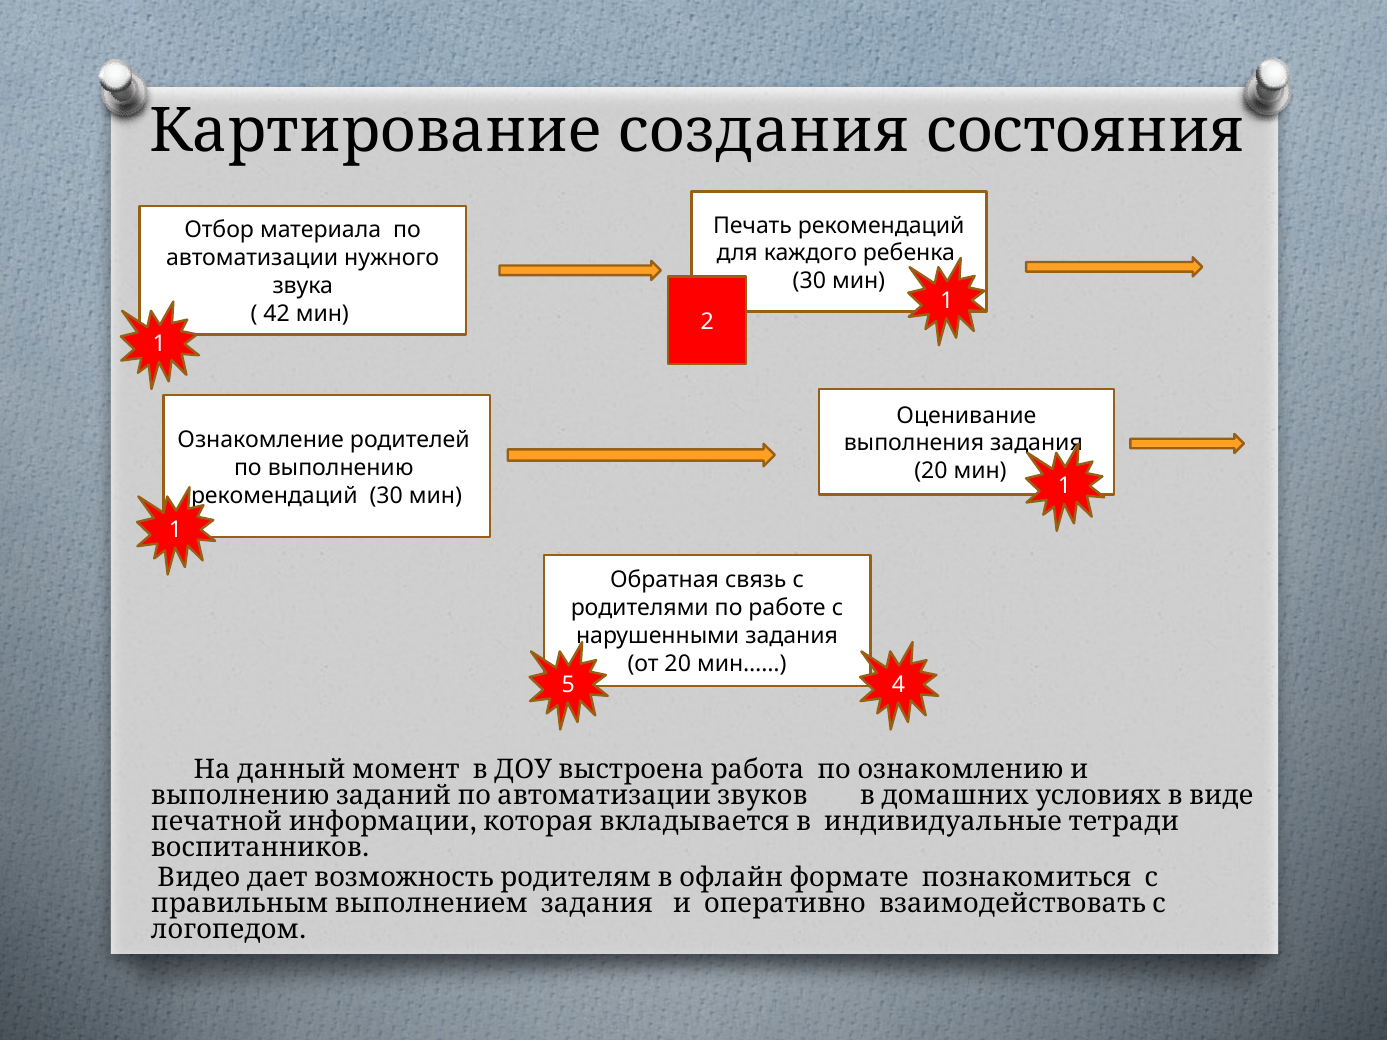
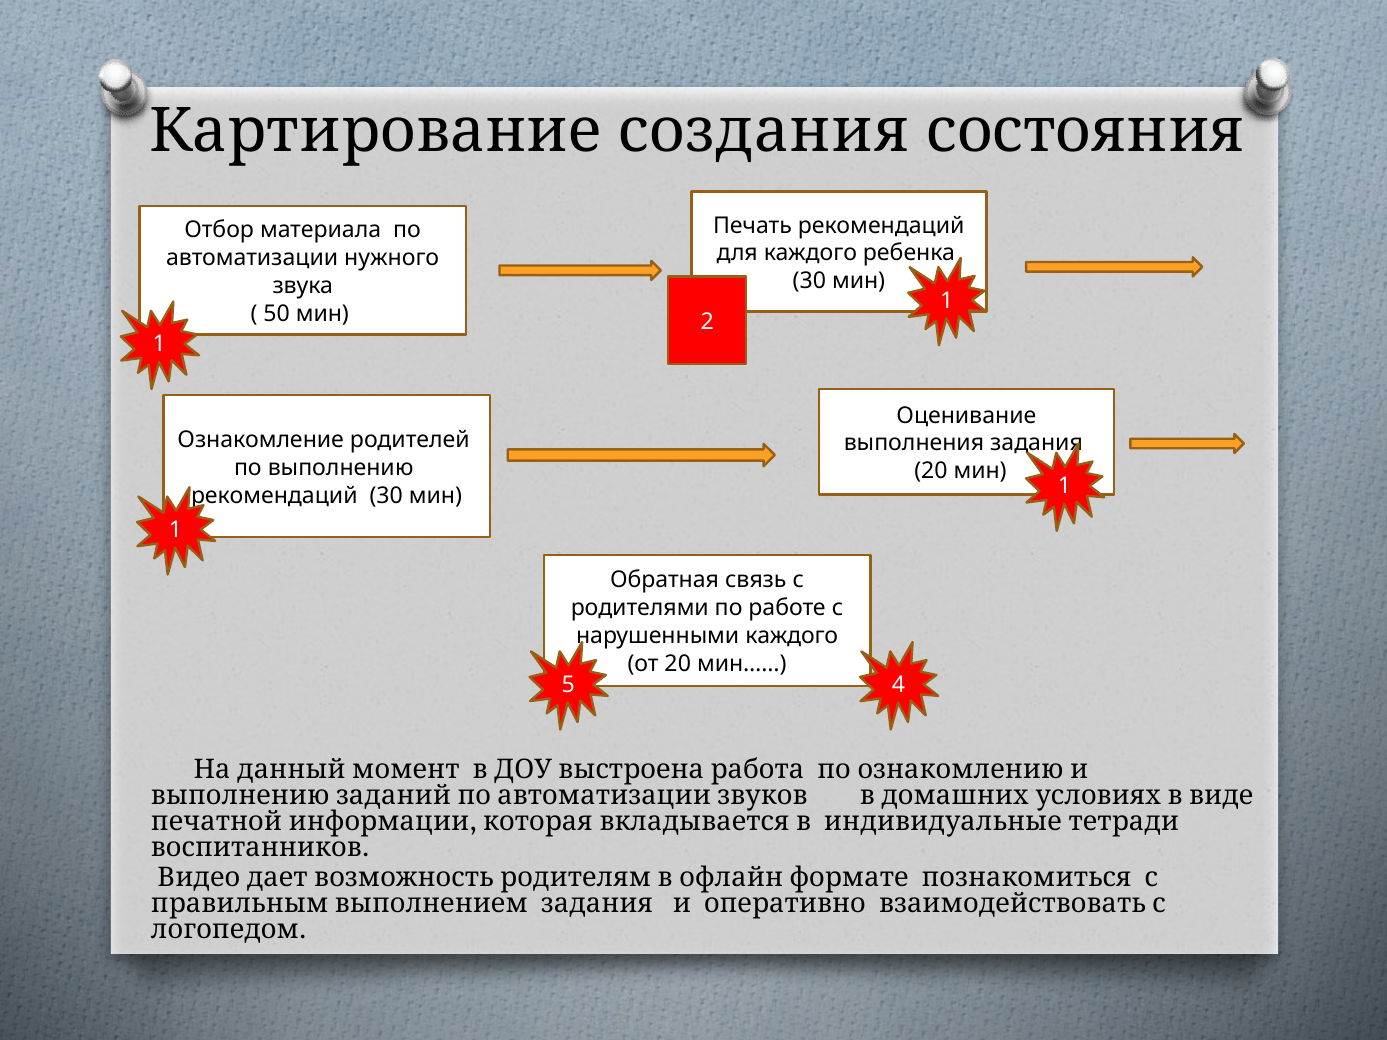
42: 42 -> 50
нарушенными задания: задания -> каждого
